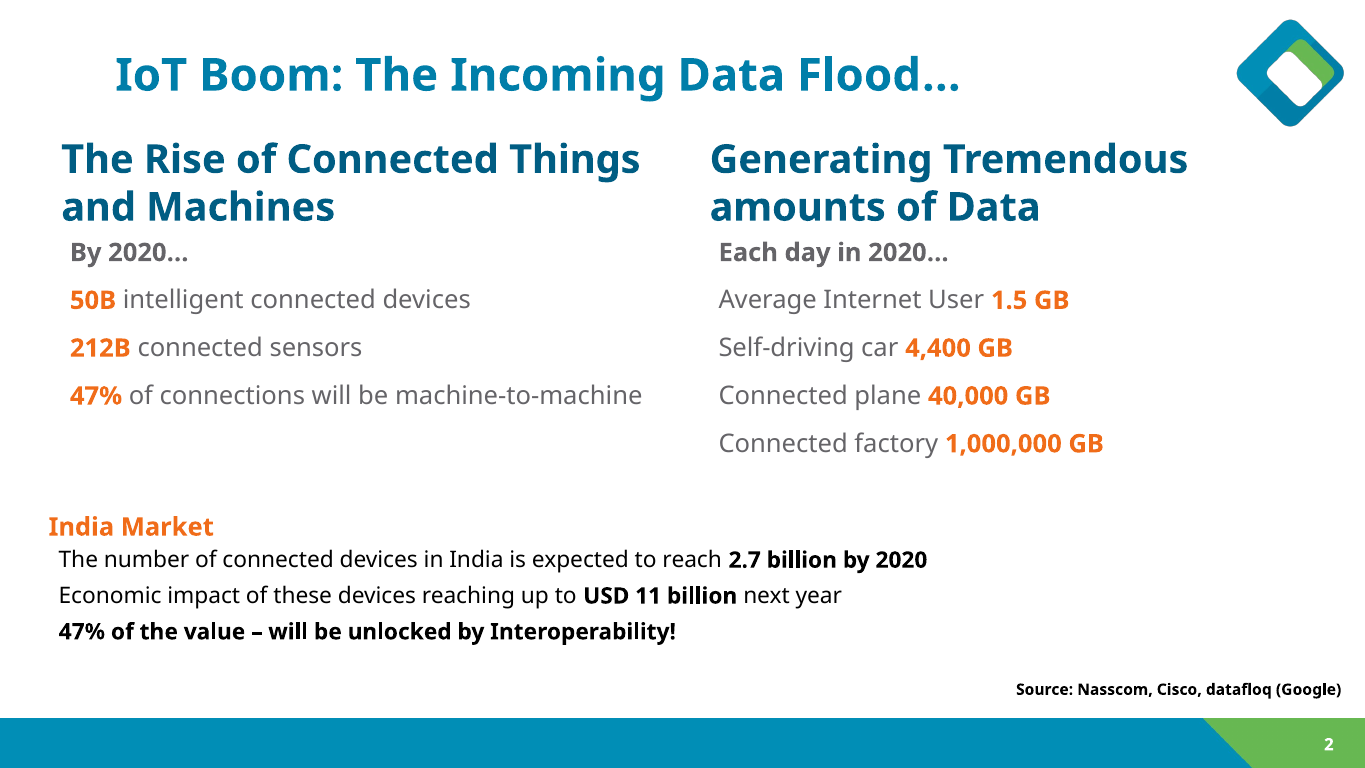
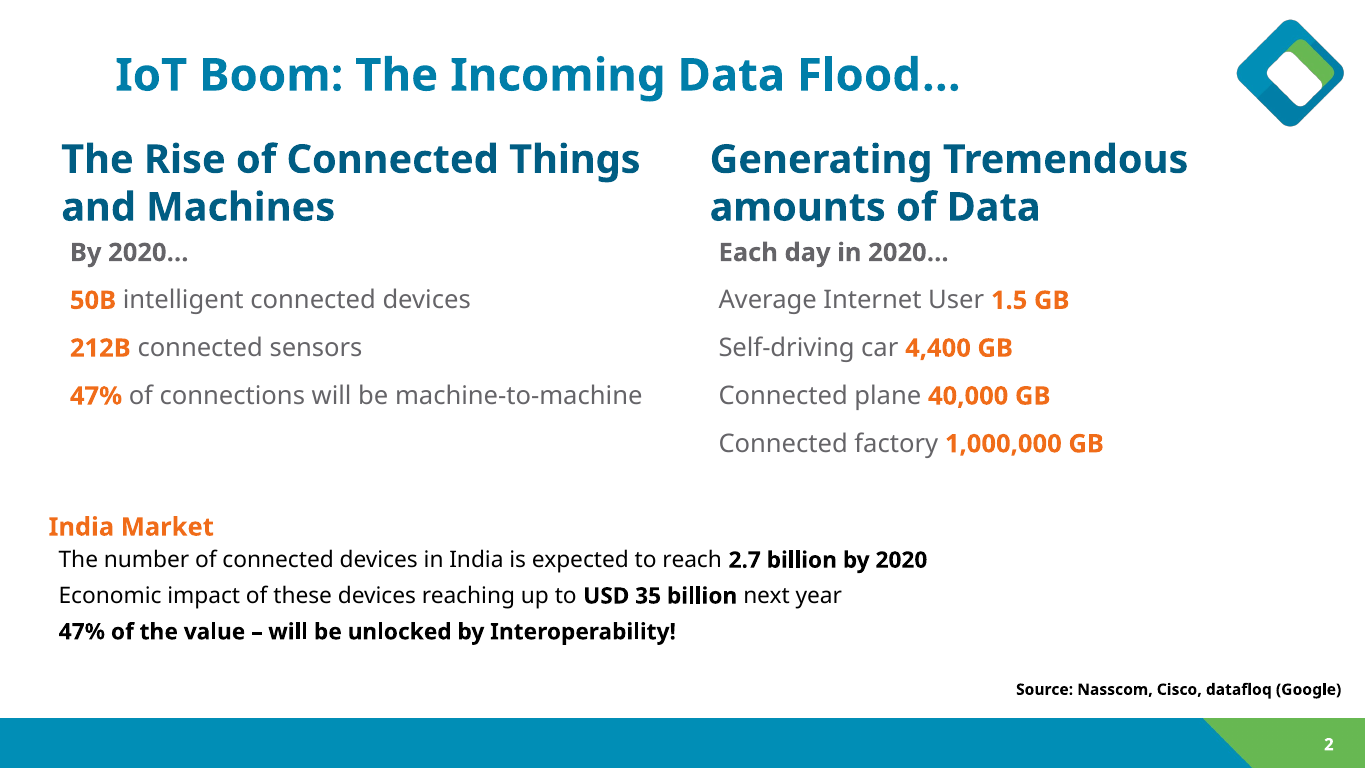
11: 11 -> 35
